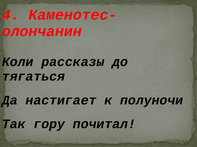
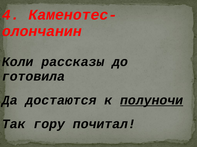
тягаться: тягаться -> готовила
настигает: настигает -> достаются
полуночи underline: none -> present
